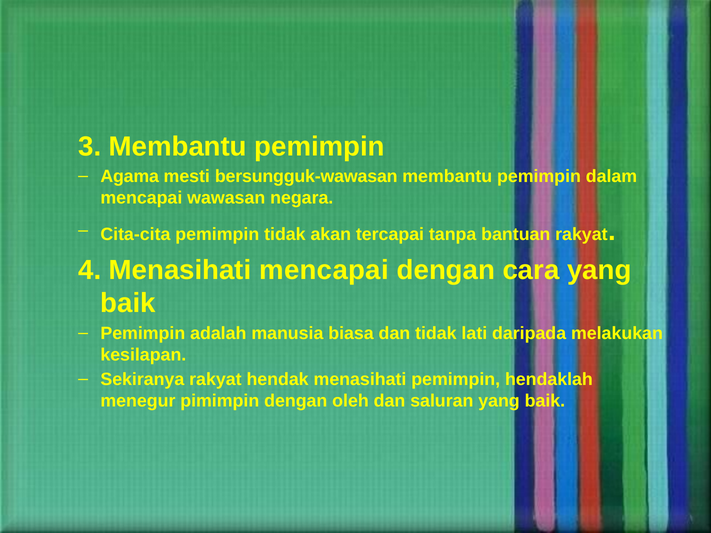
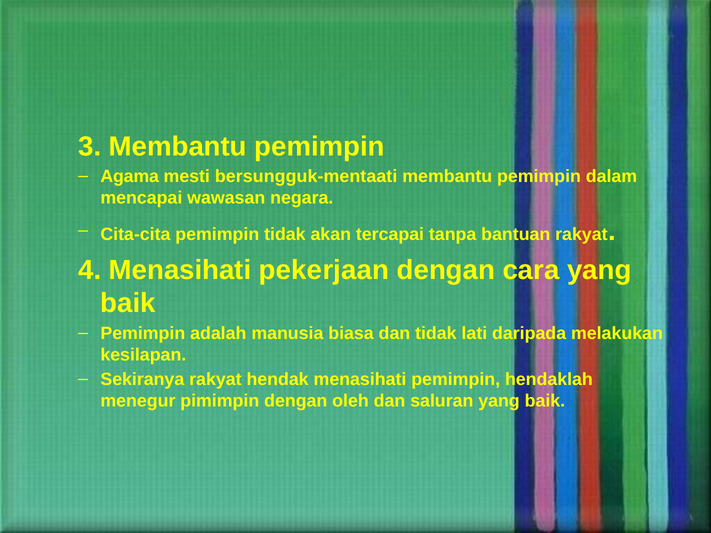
bersungguk-wawasan: bersungguk-wawasan -> bersungguk-mentaati
Menasihati mencapai: mencapai -> pekerjaan
